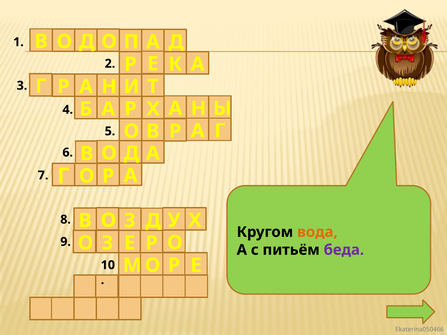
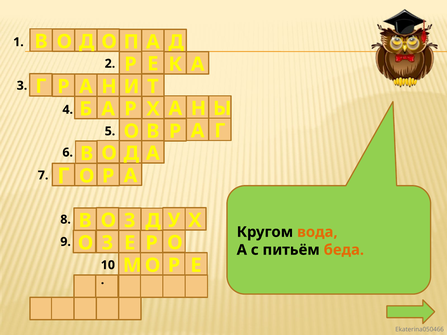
беда colour: purple -> orange
